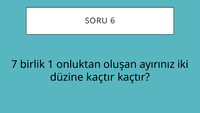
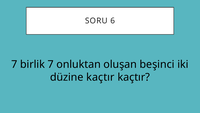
birlik 1: 1 -> 7
ayırınız: ayırınız -> beşinci
